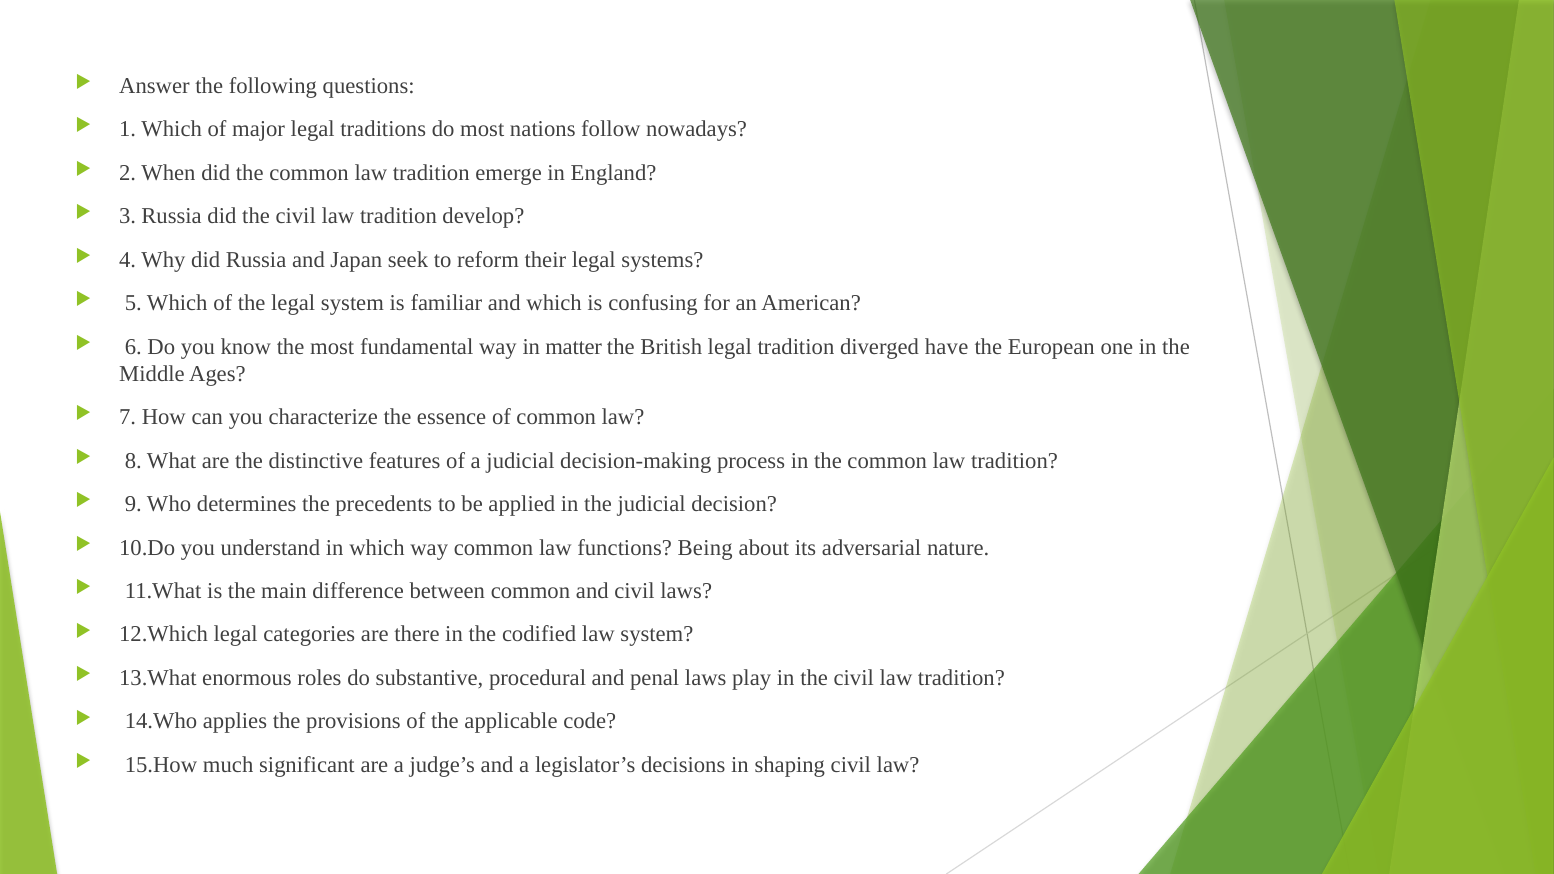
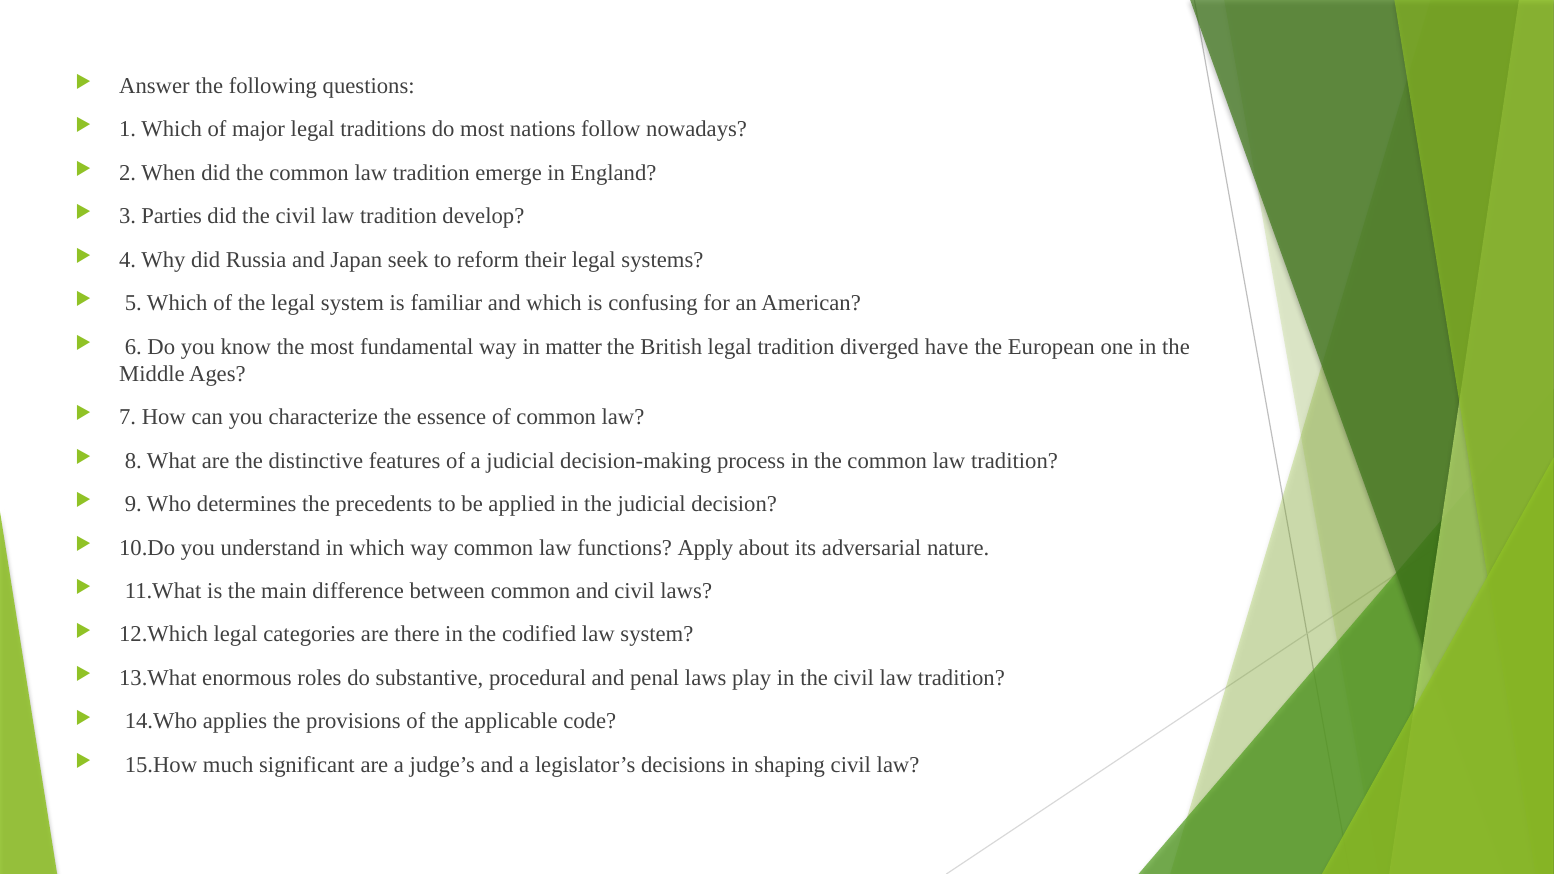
3 Russia: Russia -> Parties
Being: Being -> Apply
